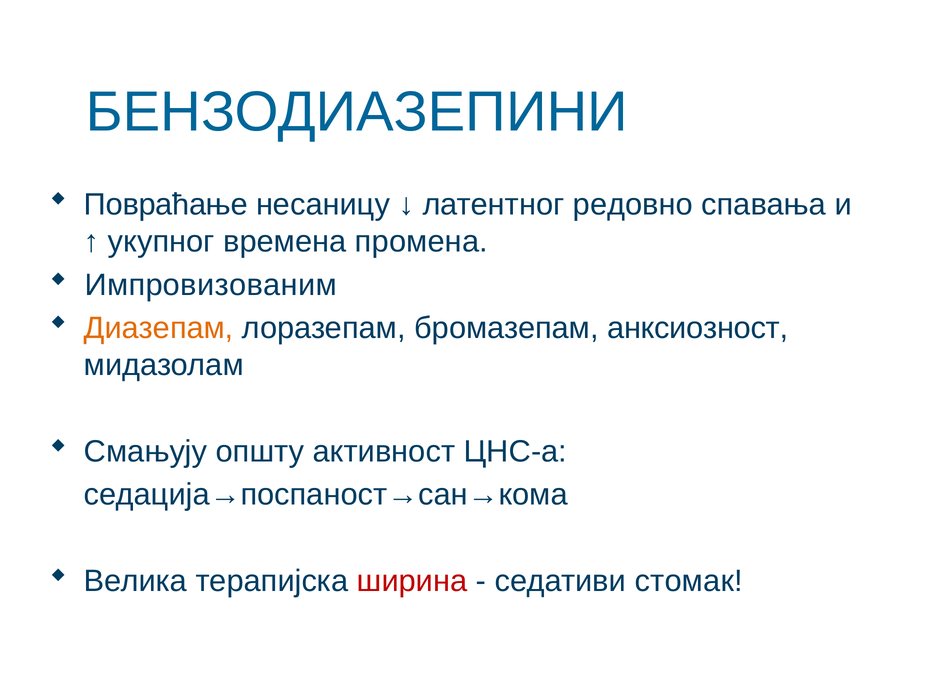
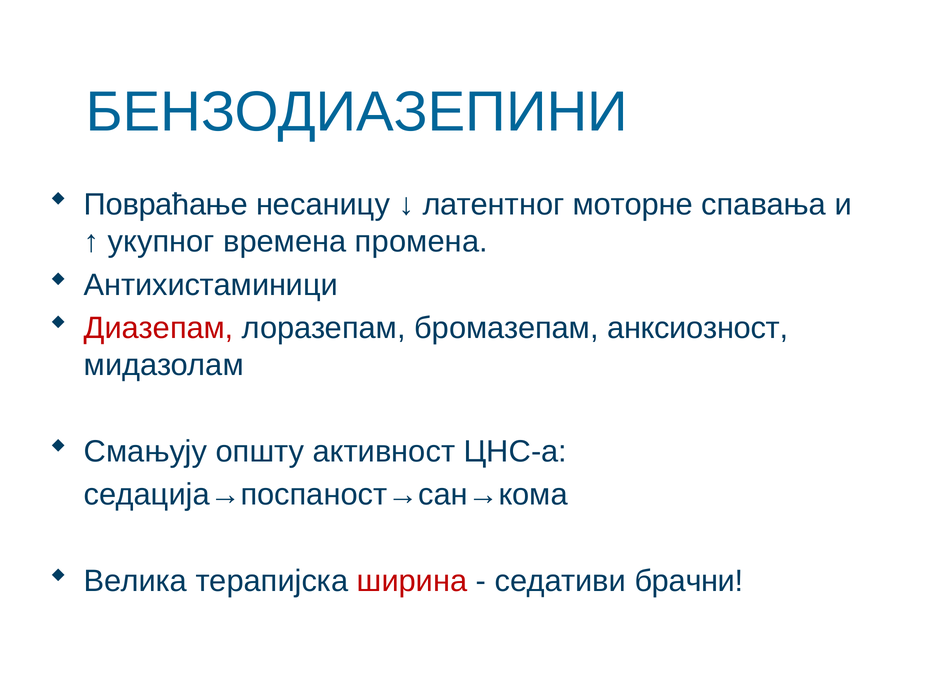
редовно: редовно -> моторне
Импровизованим: Импровизованим -> Антихистаминици
Диазепам colour: orange -> red
стомак: стомак -> брачни
